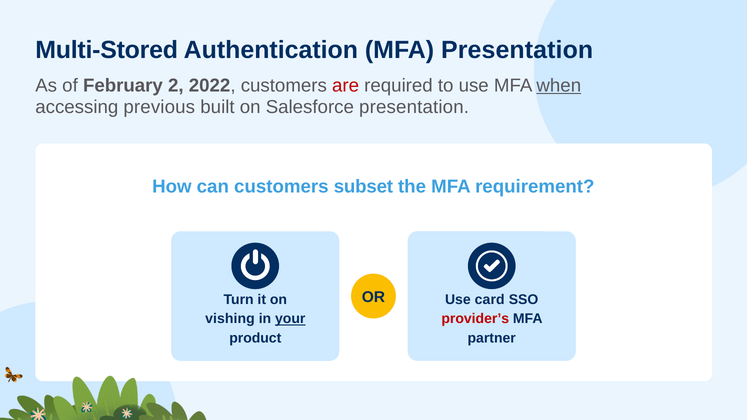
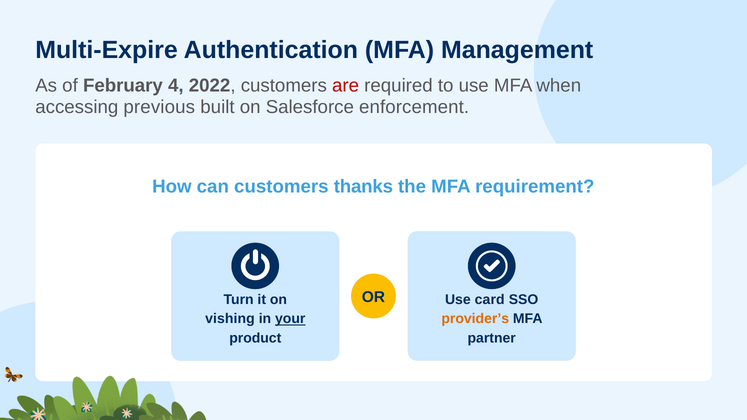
Multi-Stored: Multi-Stored -> Multi-Expire
MFA Presentation: Presentation -> Management
2: 2 -> 4
when underline: present -> none
Salesforce presentation: presentation -> enforcement
subset: subset -> thanks
provider’s colour: red -> orange
